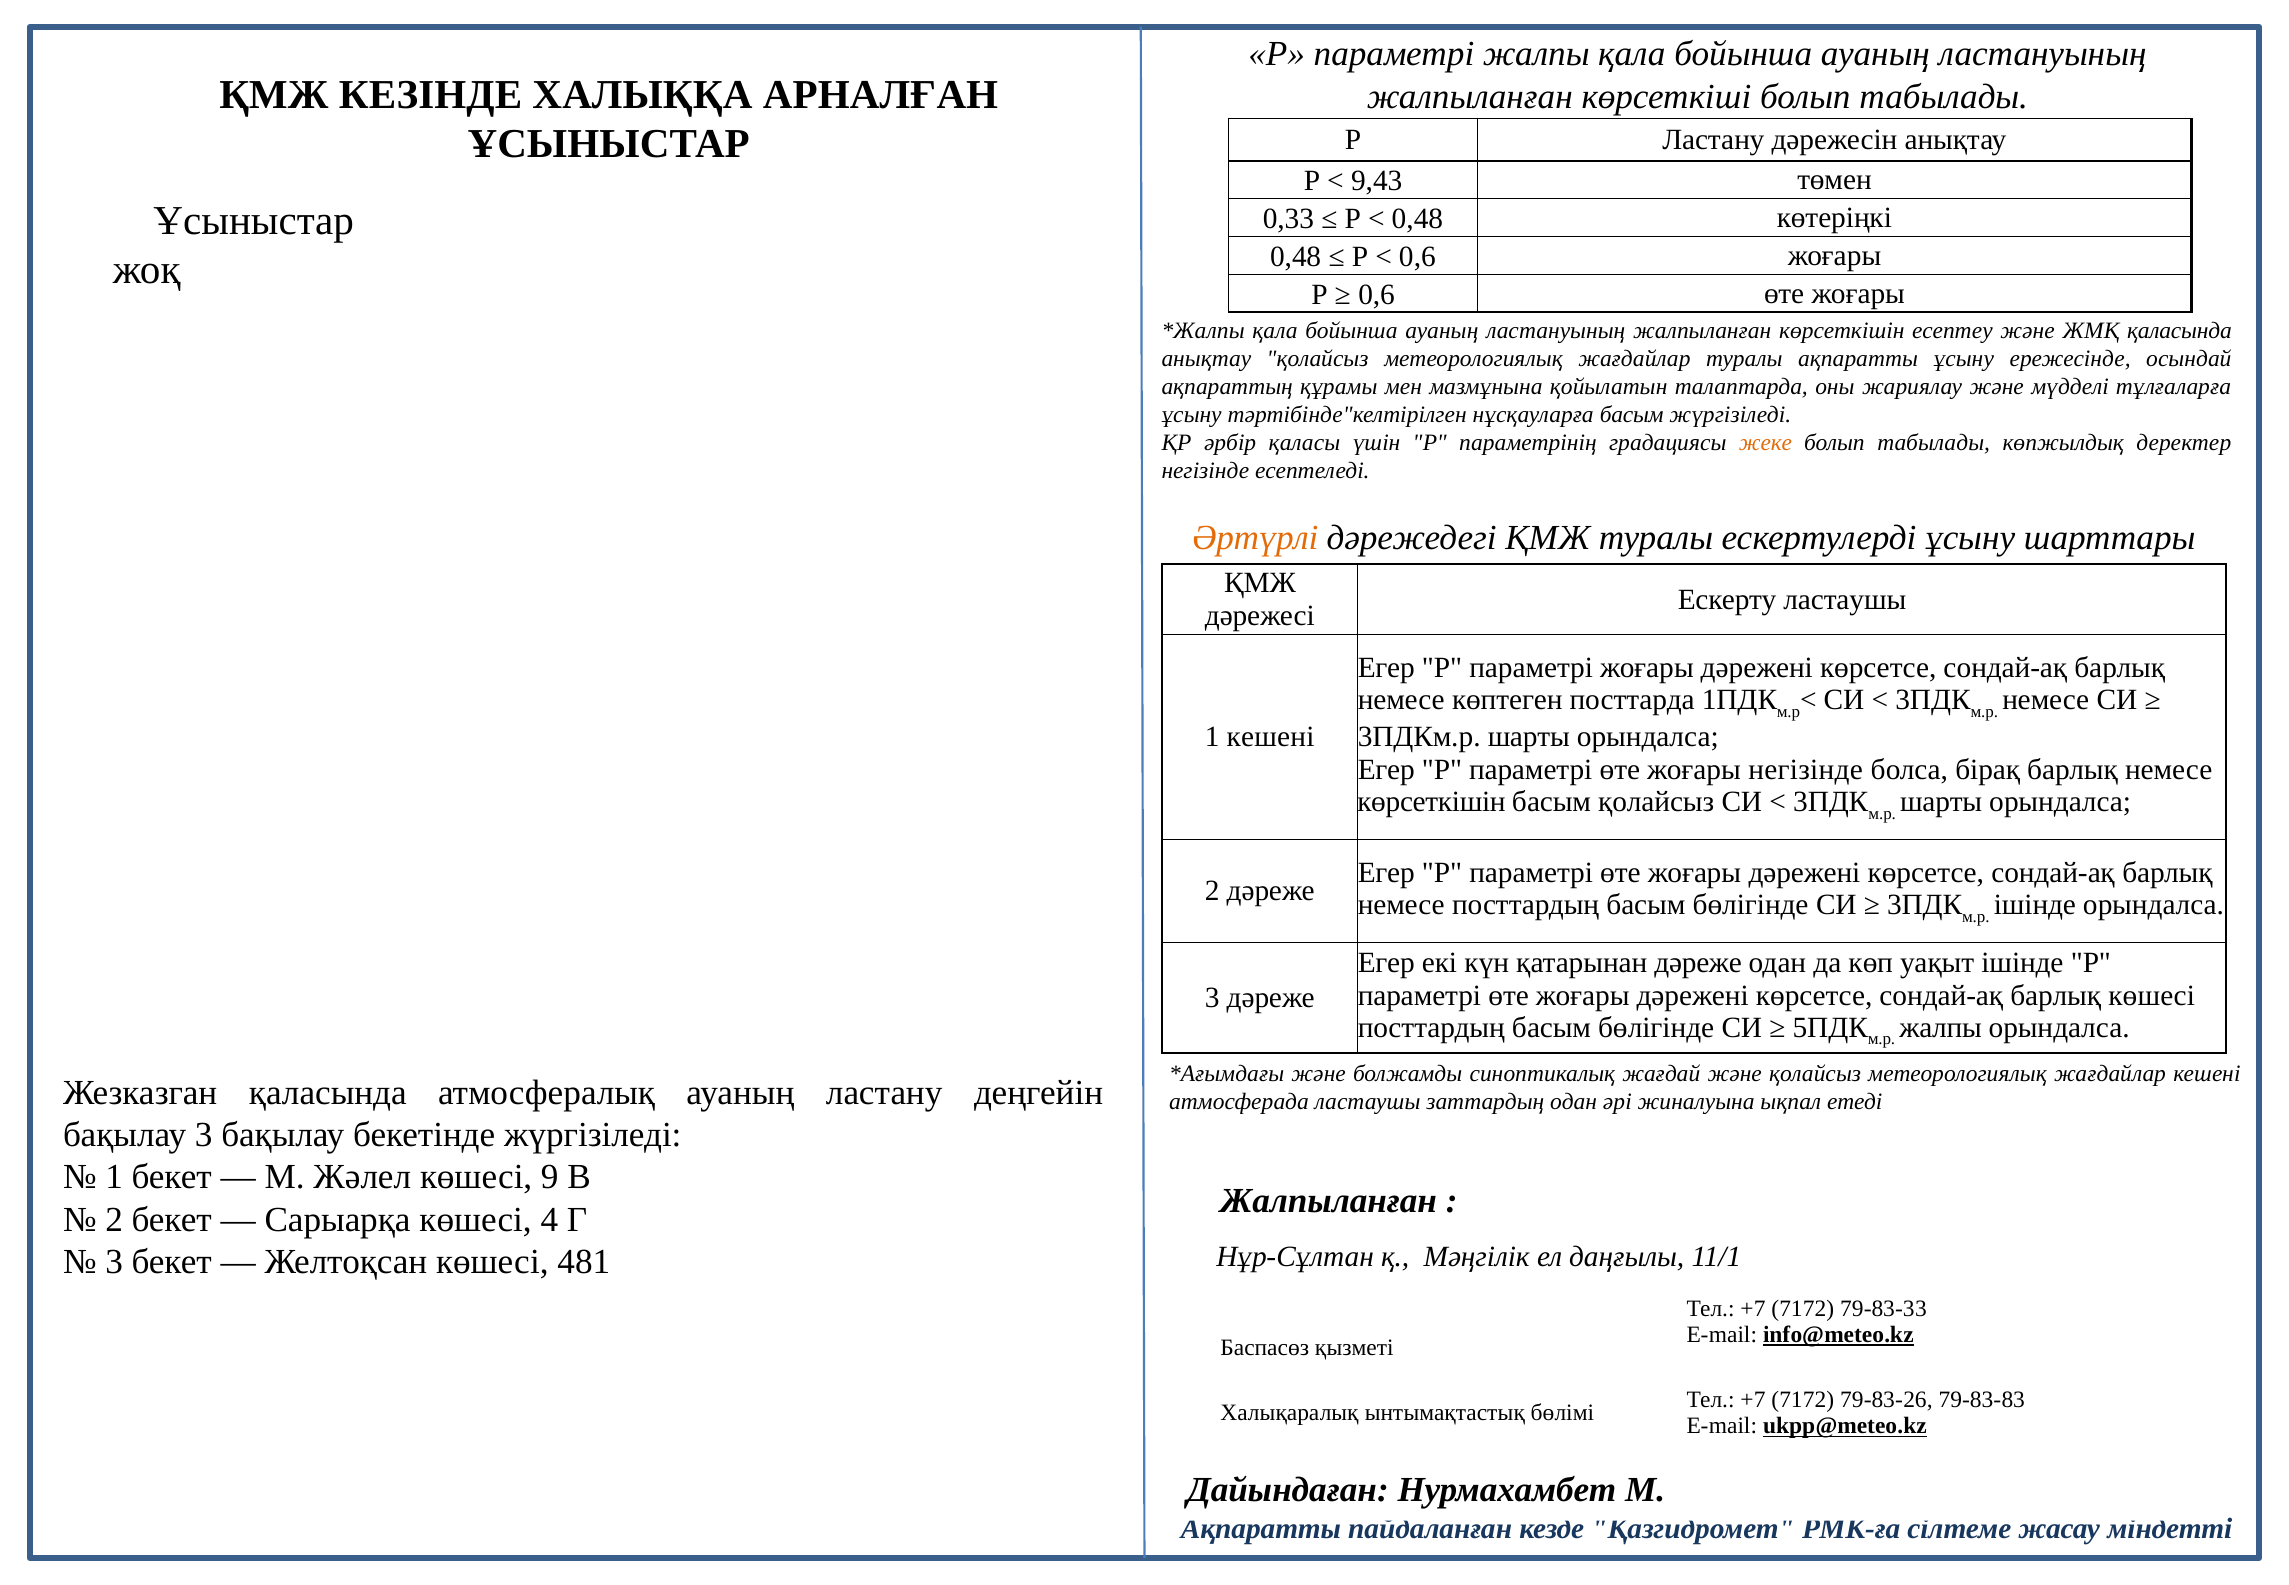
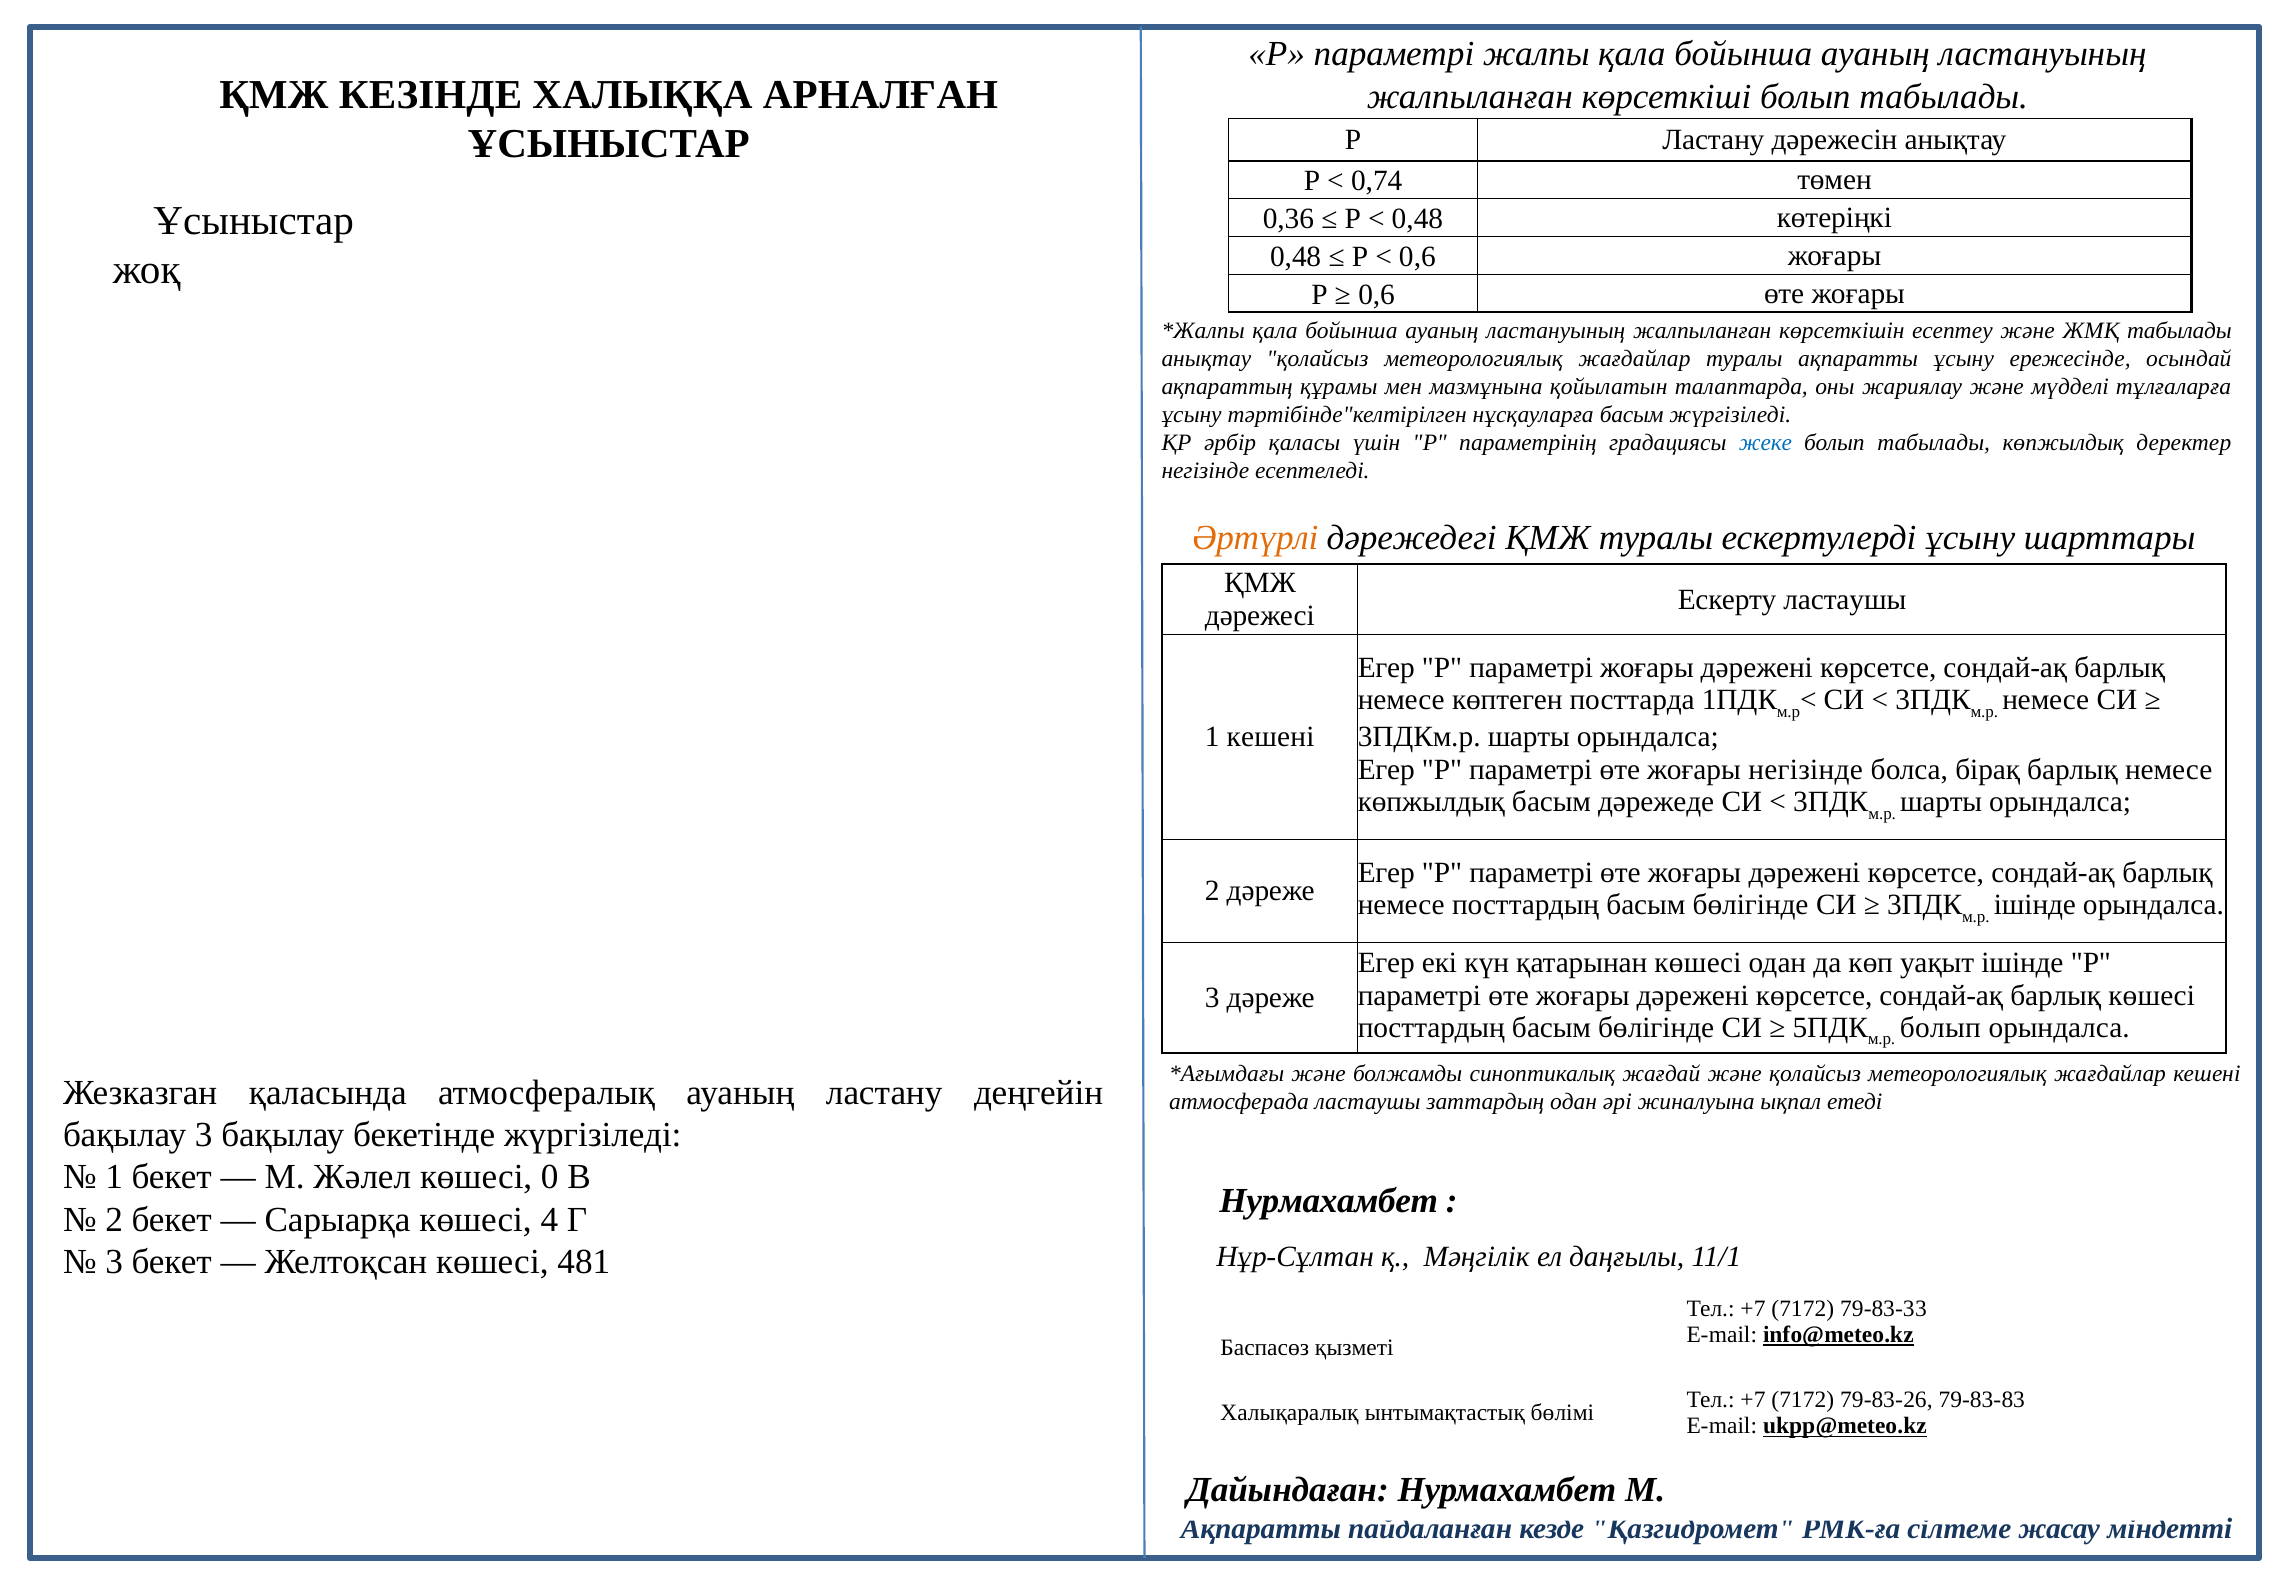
9,43: 9,43 -> 0,74
0,33: 0,33 -> 0,36
ЖМҚ қаласында: қаласында -> табылады
жеке colour: orange -> blue
көрсеткішін at (1431, 802): көрсеткішін -> көпжылдық
басым қолайсыз: қолайсыз -> дәрежеде
қатарынан дәреже: дәреже -> көшесі
жалпы at (1941, 1028): жалпы -> болып
9: 9 -> 0
Жалпыланған at (1329, 1200): Жалпыланған -> Нурмахамбет
